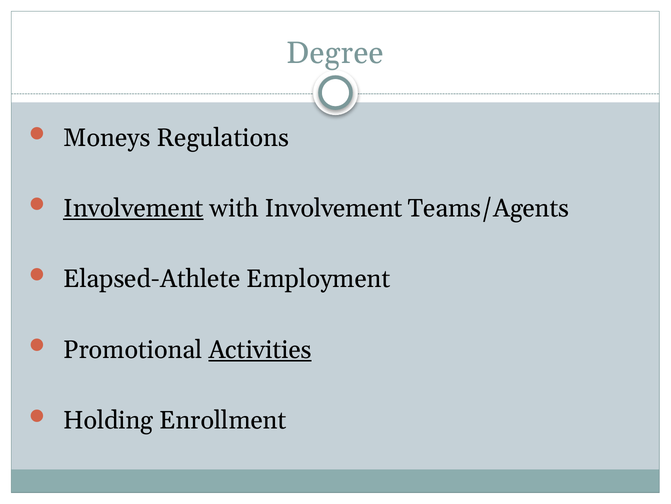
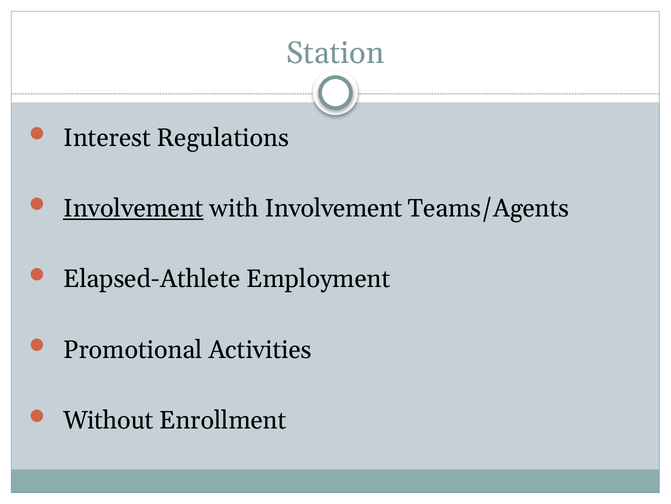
Degree: Degree -> Station
Moneys: Moneys -> Interest
Activities underline: present -> none
Holding: Holding -> Without
